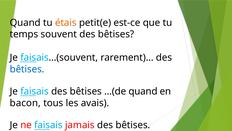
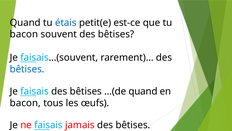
étais colour: orange -> blue
temps at (24, 34): temps -> bacon
avais: avais -> œufs
